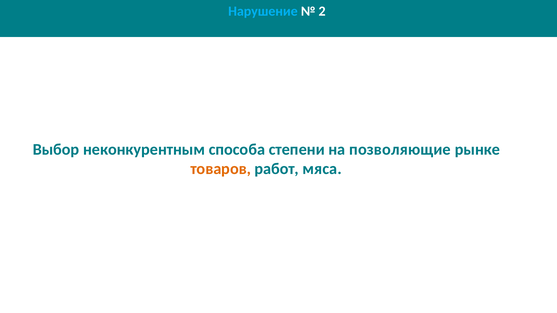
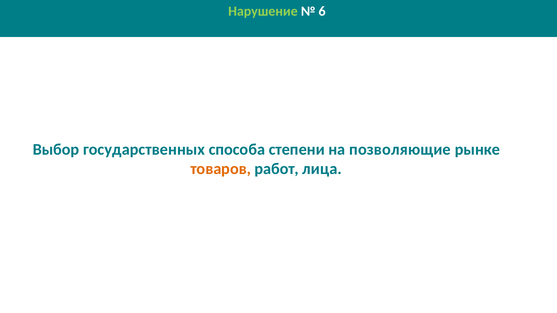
Нарушение colour: light blue -> light green
2: 2 -> 6
неконкурентным: неконкурентным -> государственных
мяса: мяса -> лица
